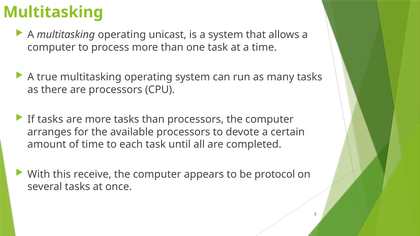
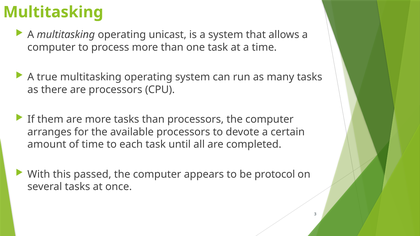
If tasks: tasks -> them
receive: receive -> passed
